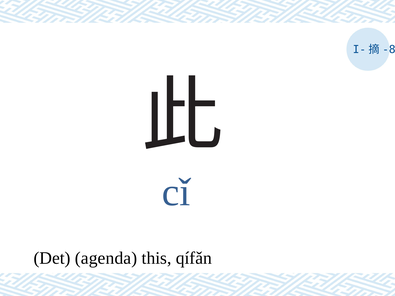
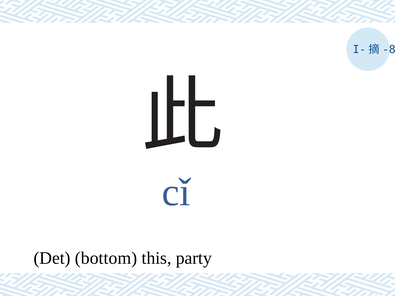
agenda: agenda -> bottom
qífǎn: qífǎn -> party
